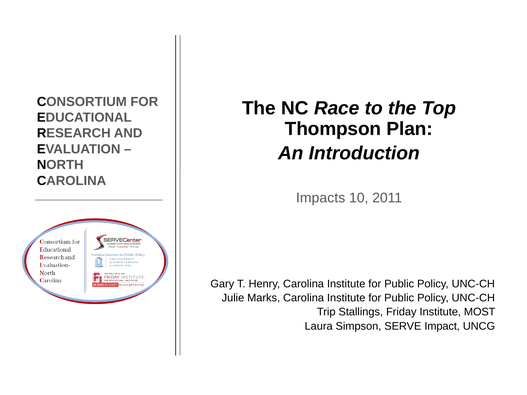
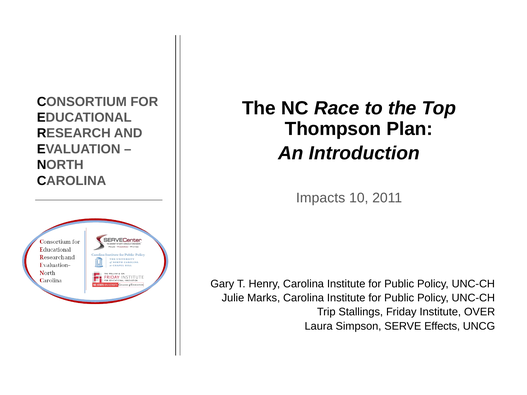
MOST: MOST -> OVER
Impact: Impact -> Effects
